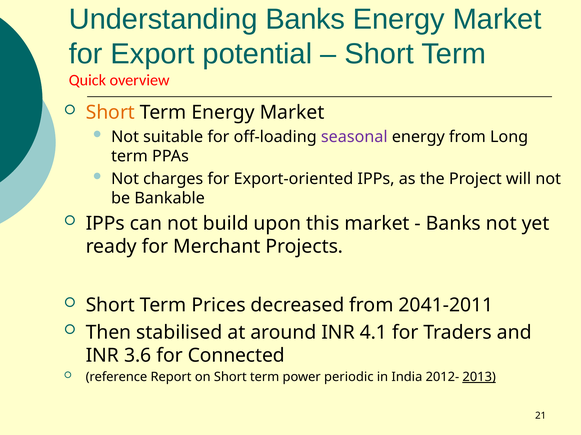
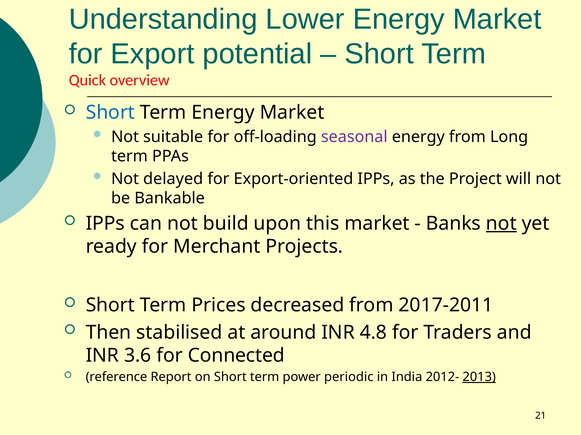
Understanding Banks: Banks -> Lower
Short at (110, 113) colour: orange -> blue
charges: charges -> delayed
not at (501, 224) underline: none -> present
2041-2011: 2041-2011 -> 2017-2011
4.1: 4.1 -> 4.8
